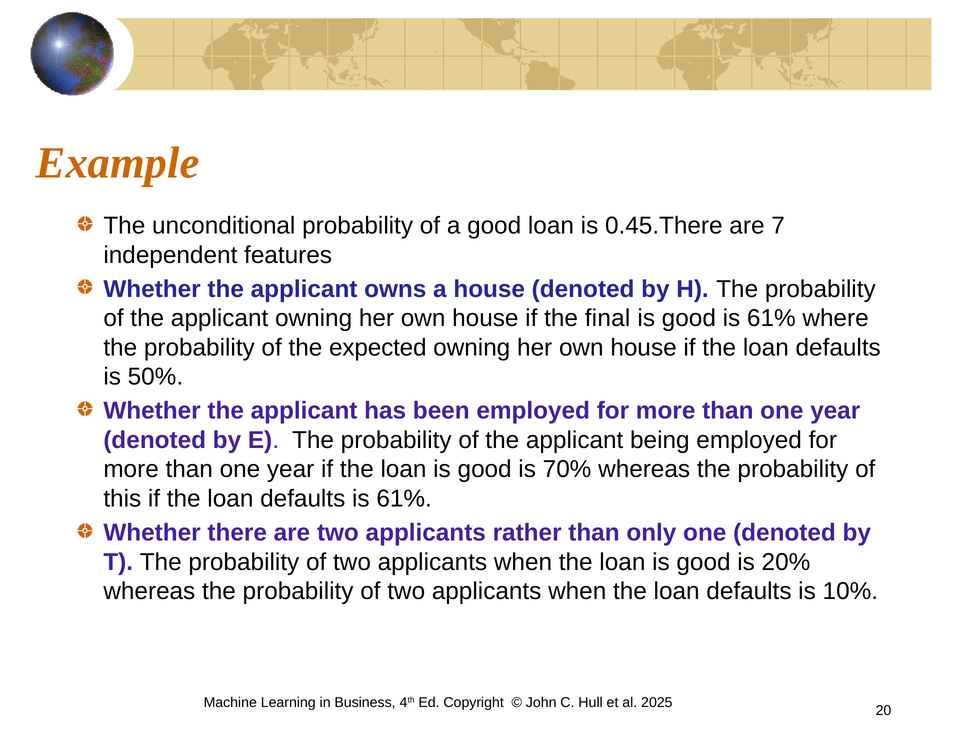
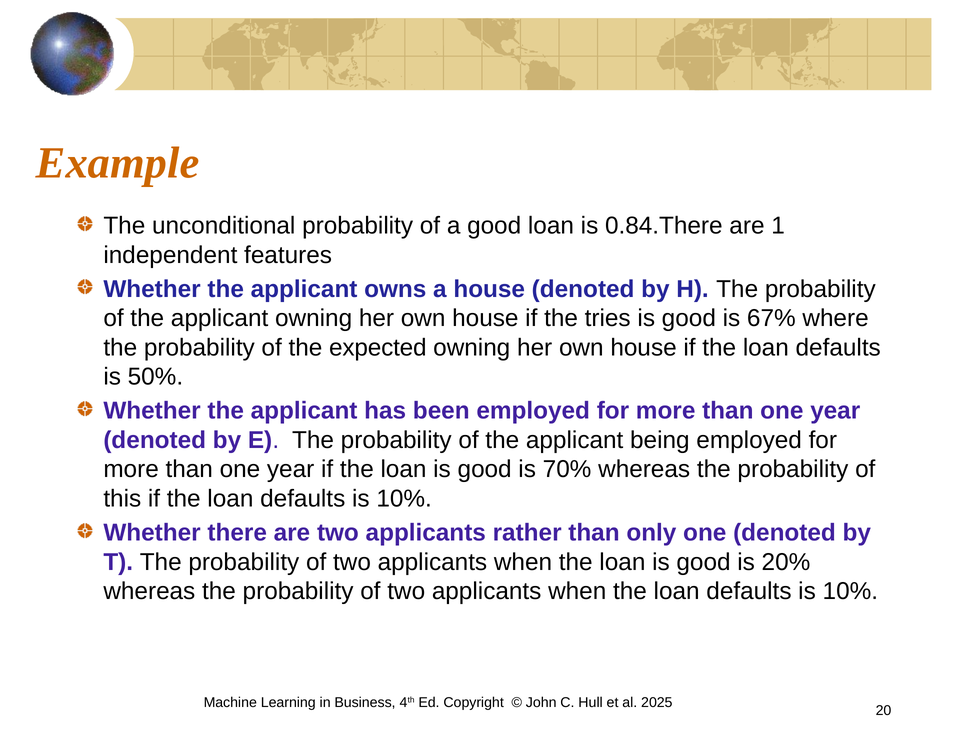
0.45.There: 0.45.There -> 0.84.There
7: 7 -> 1
final: final -> tries
good is 61%: 61% -> 67%
61% at (404, 498): 61% -> 10%
